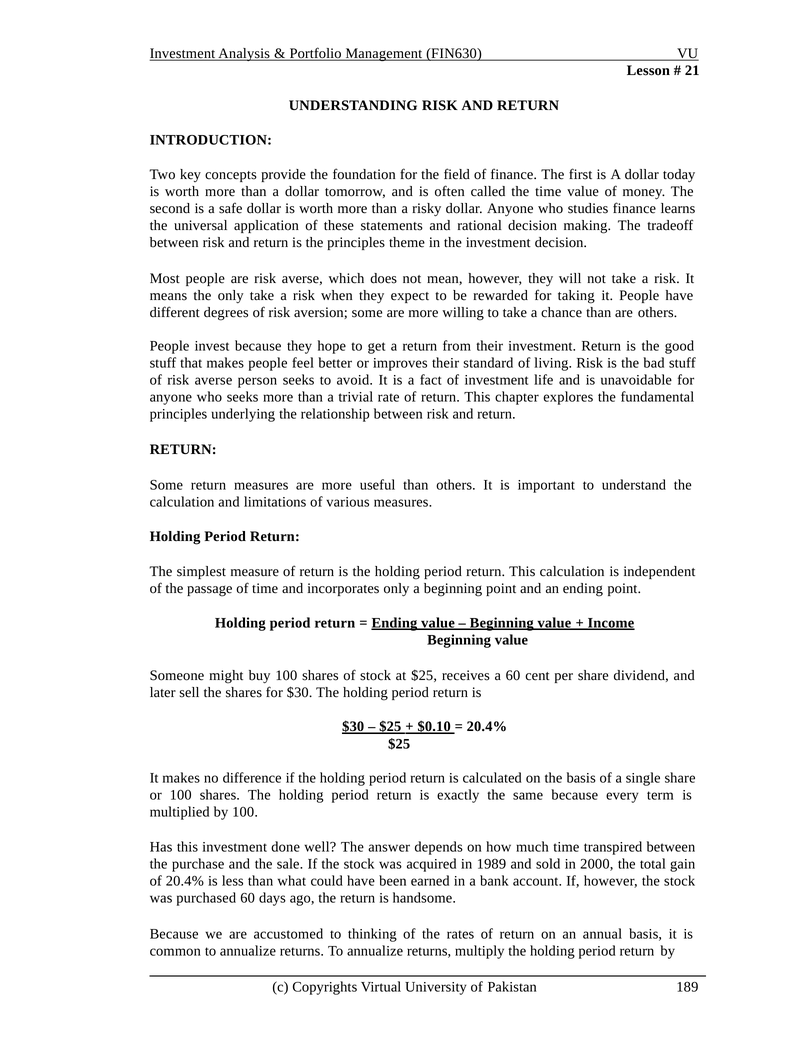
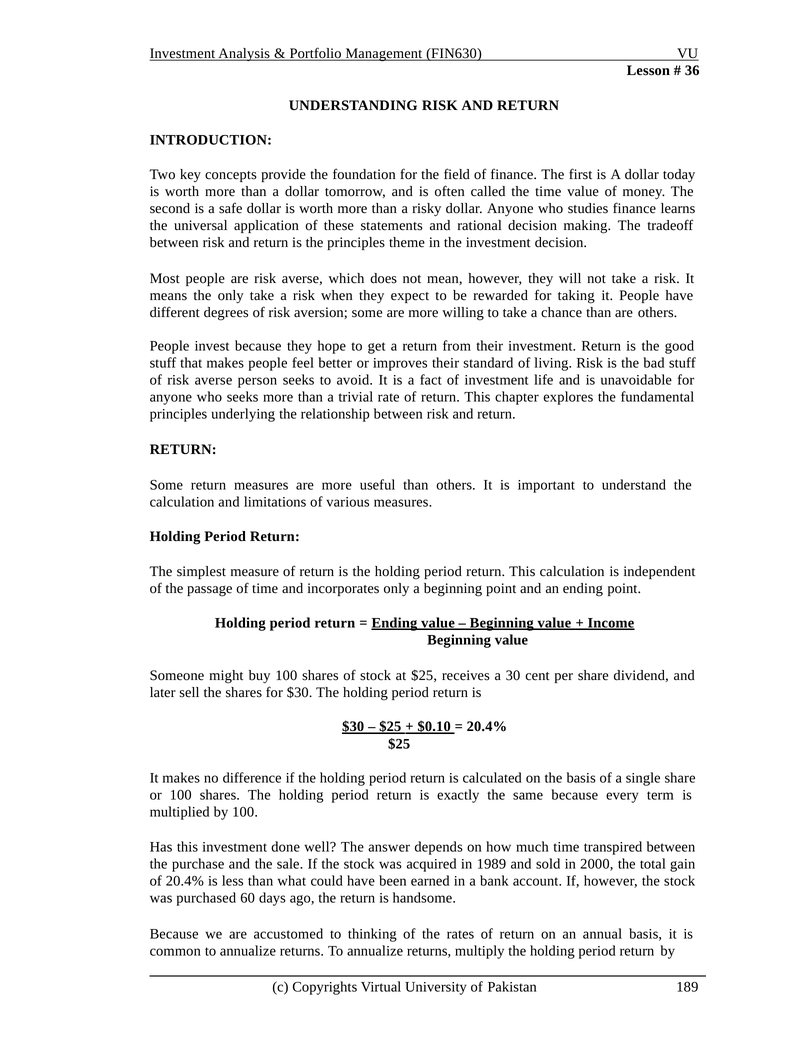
21: 21 -> 36
a 60: 60 -> 30
